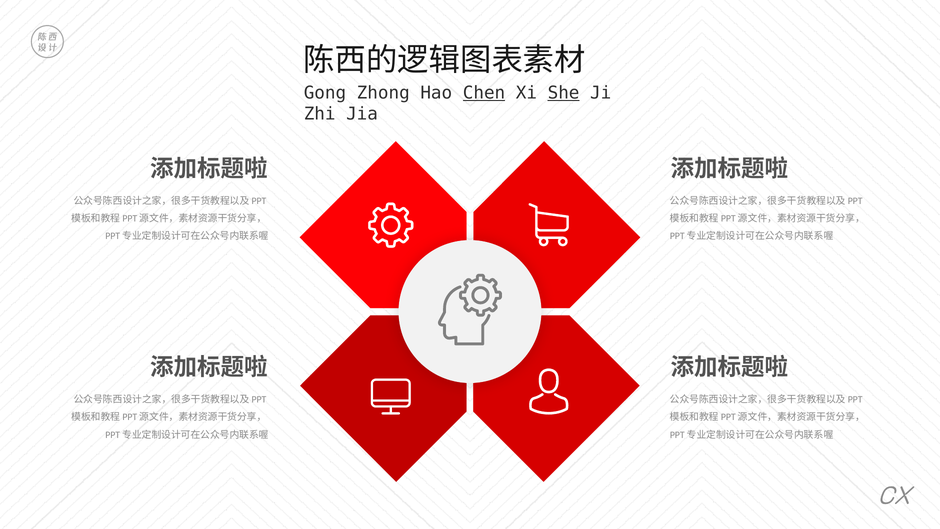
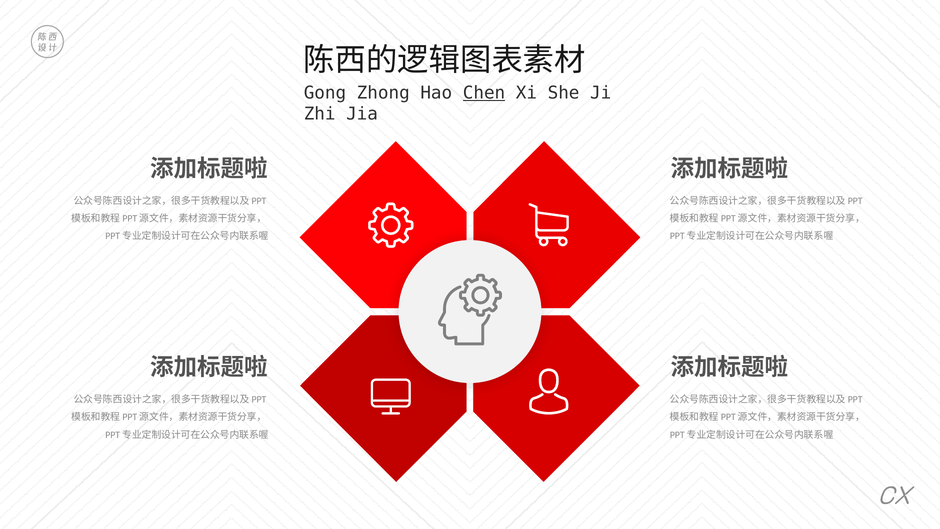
She underline: present -> none
